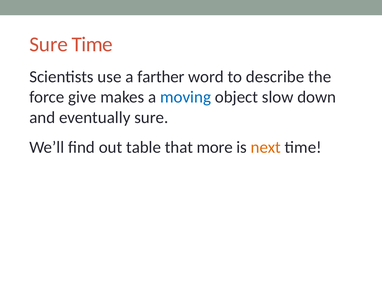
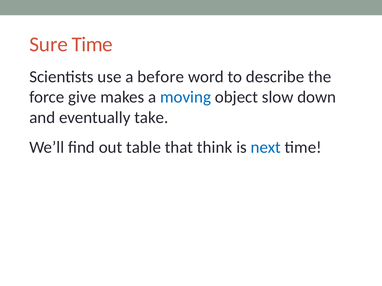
farther: farther -> before
eventually sure: sure -> take
more: more -> think
next colour: orange -> blue
